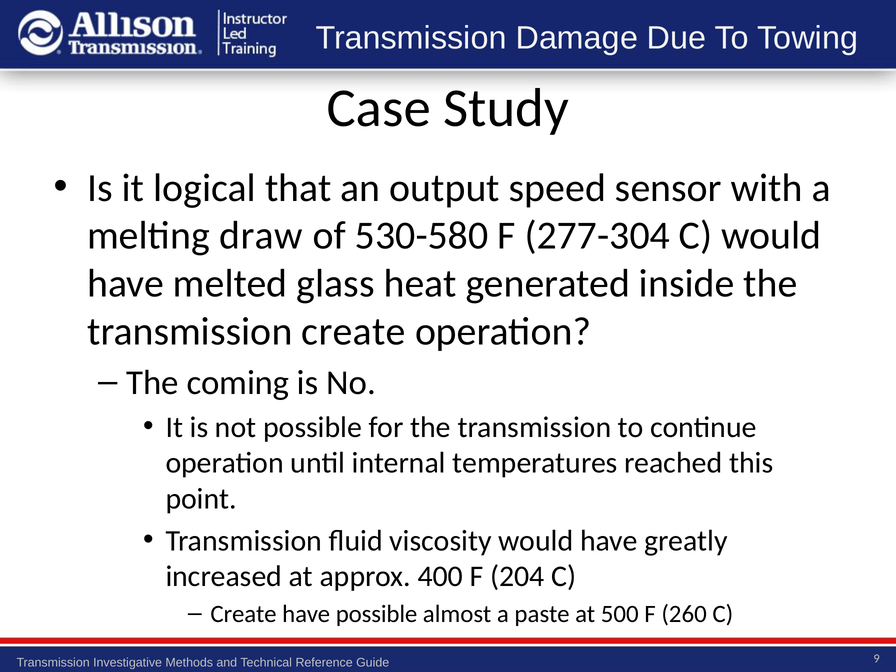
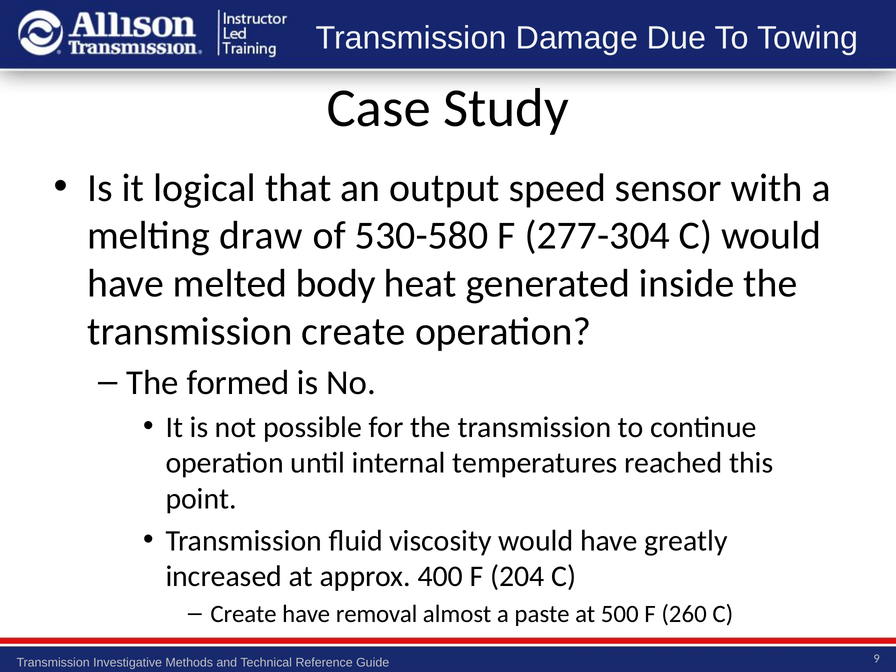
glass: glass -> body
coming: coming -> formed
have possible: possible -> removal
